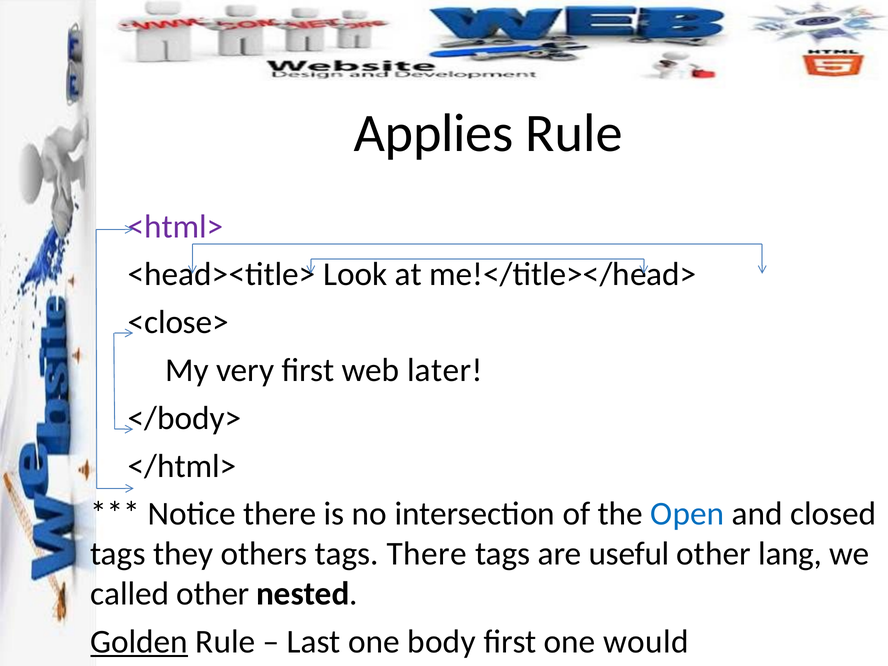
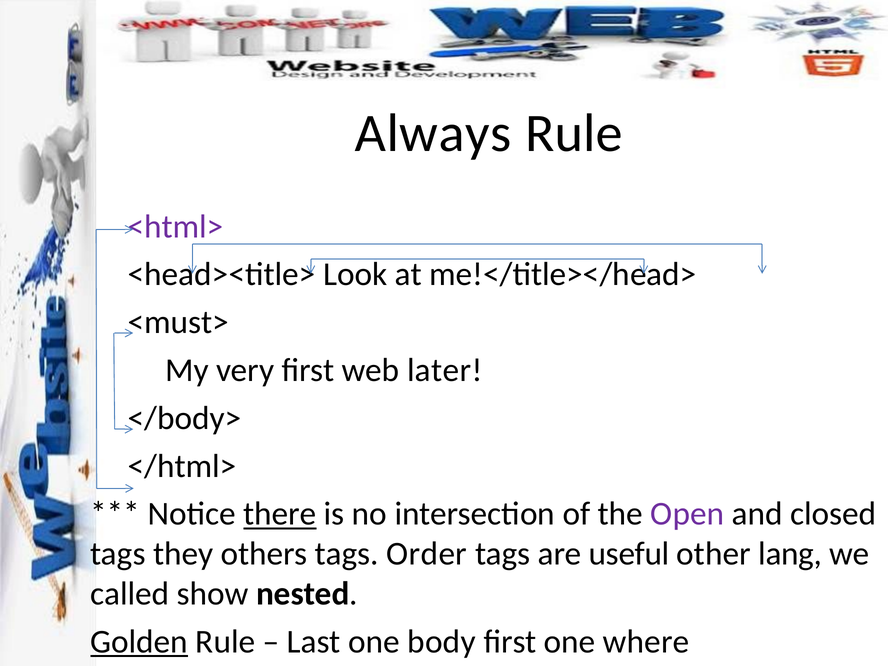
Applies: Applies -> Always
<close>: <close> -> <must>
there at (280, 514) underline: none -> present
Open colour: blue -> purple
tags There: There -> Order
called other: other -> show
would: would -> where
